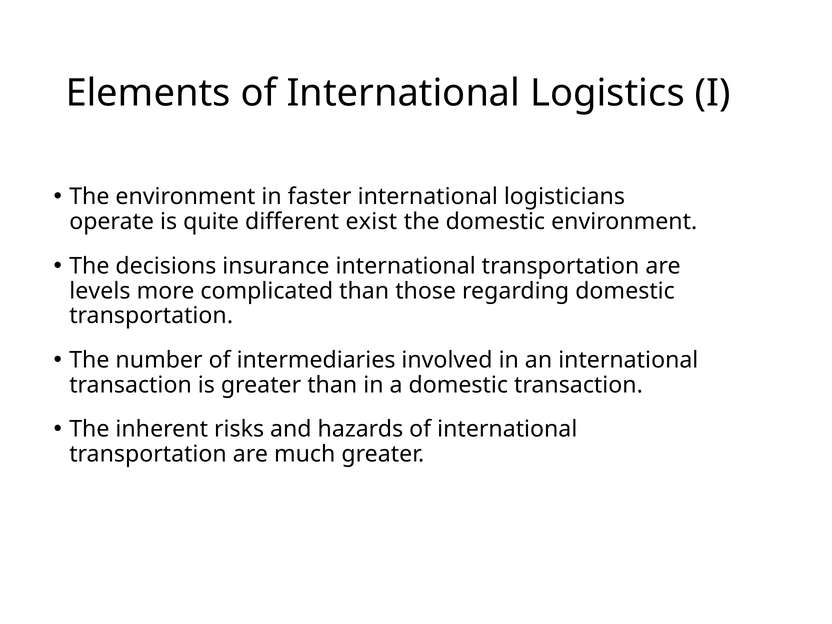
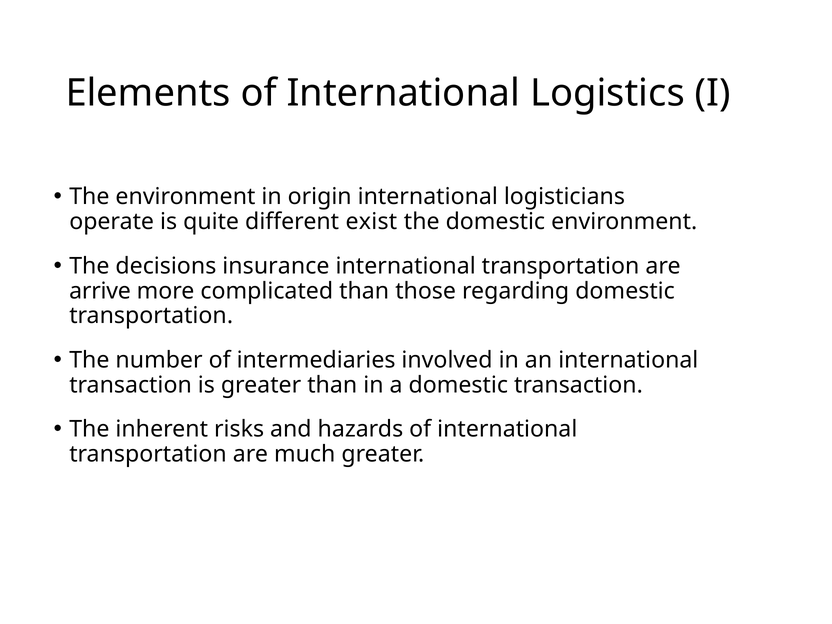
faster: faster -> origin
levels: levels -> arrive
